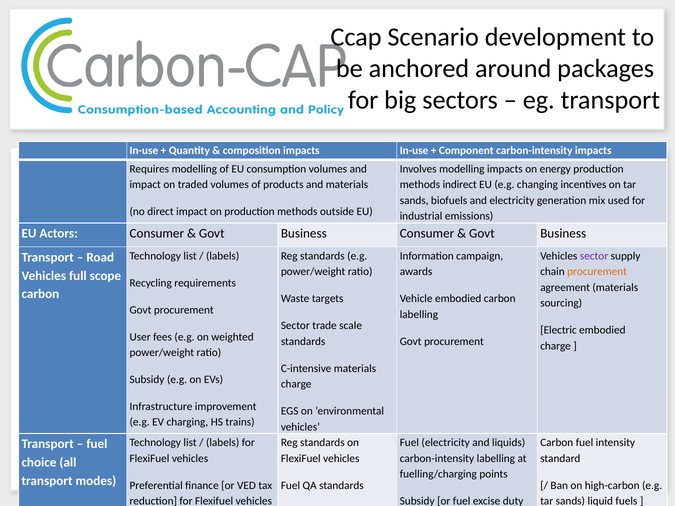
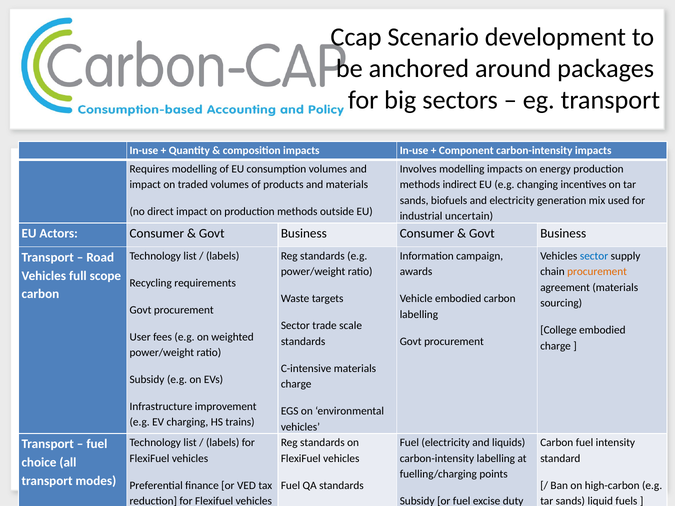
emissions: emissions -> uncertain
sector at (594, 256) colour: purple -> blue
Electric: Electric -> College
